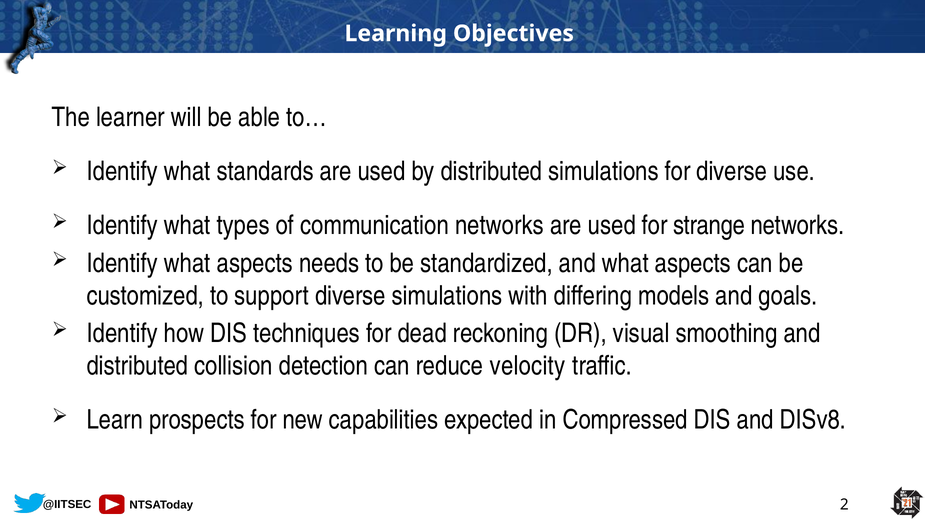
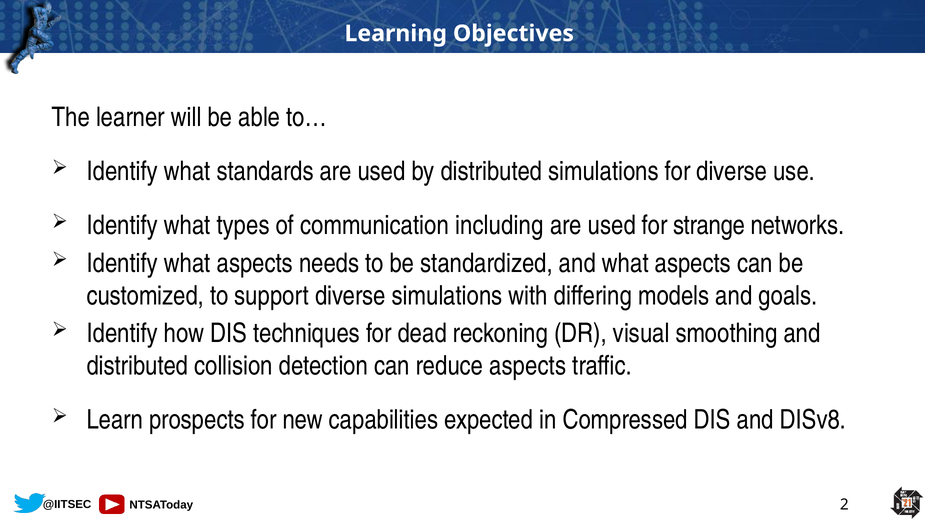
communication networks: networks -> including
reduce velocity: velocity -> aspects
